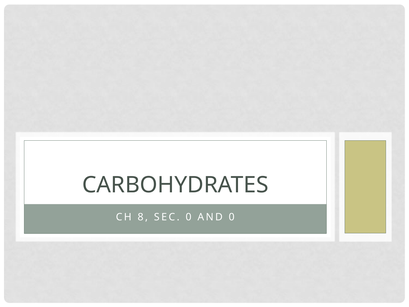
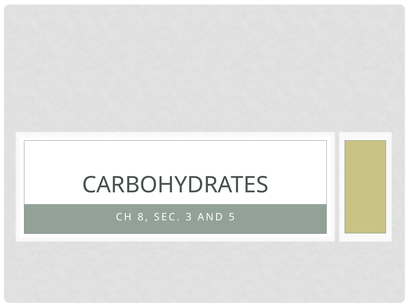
SEC 0: 0 -> 3
AND 0: 0 -> 5
